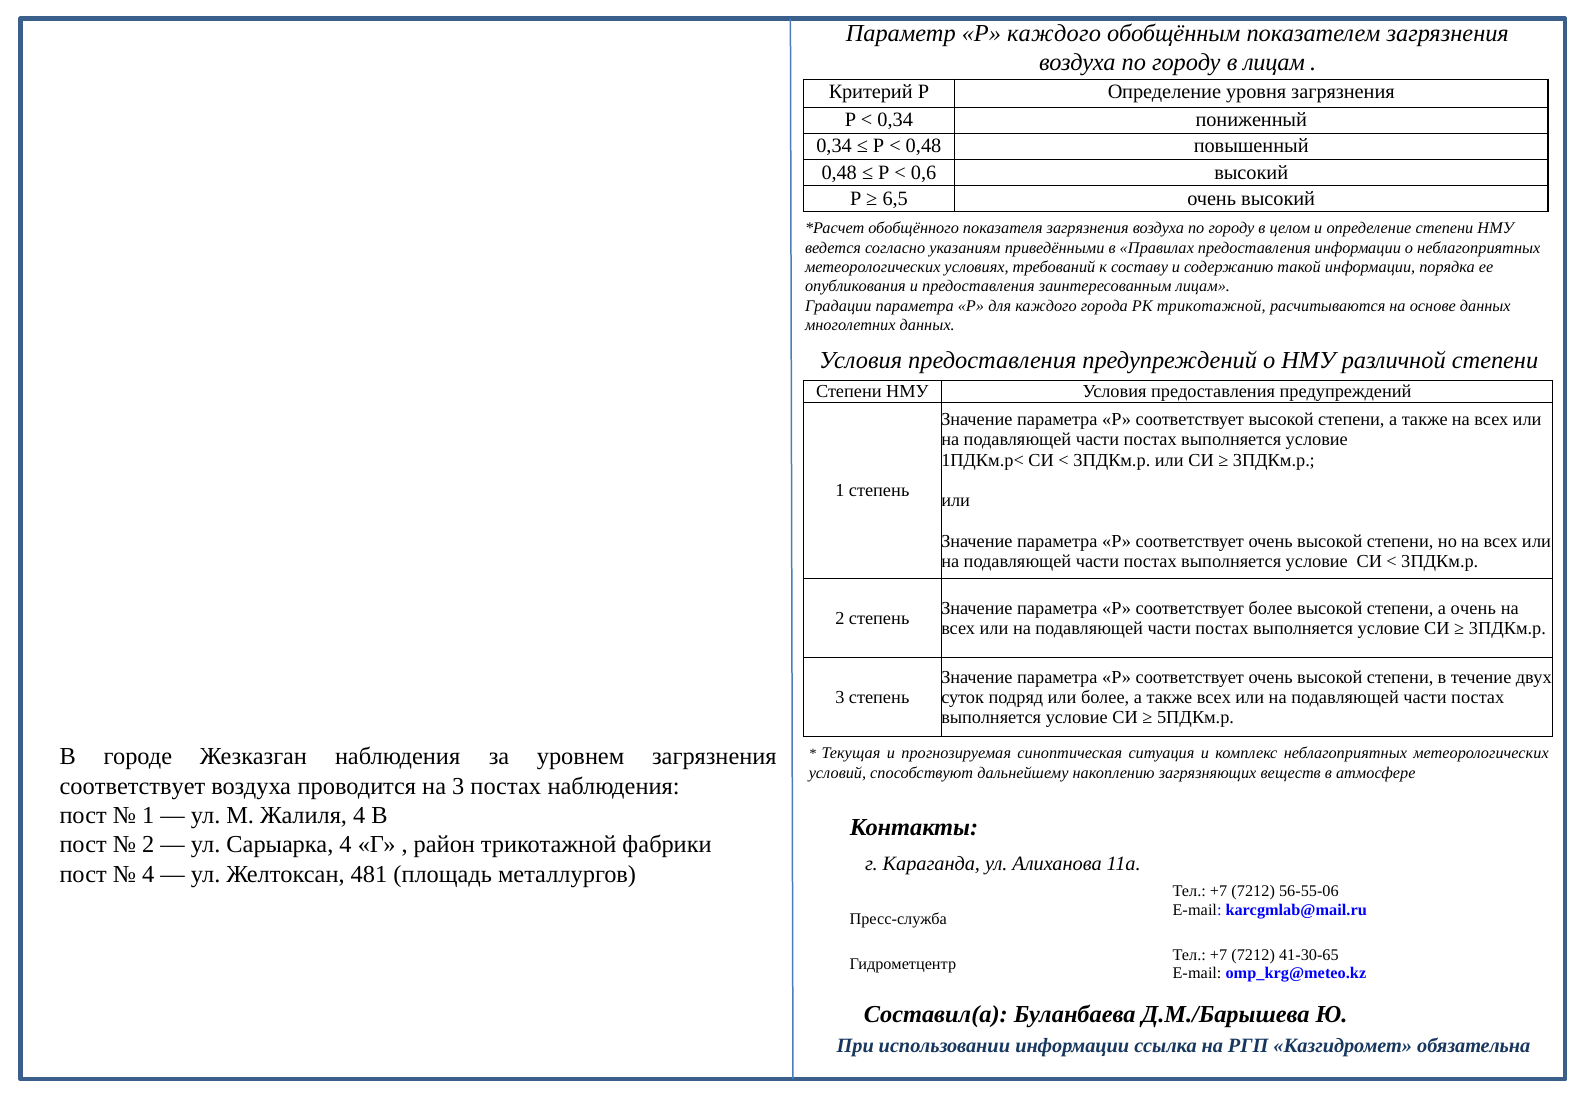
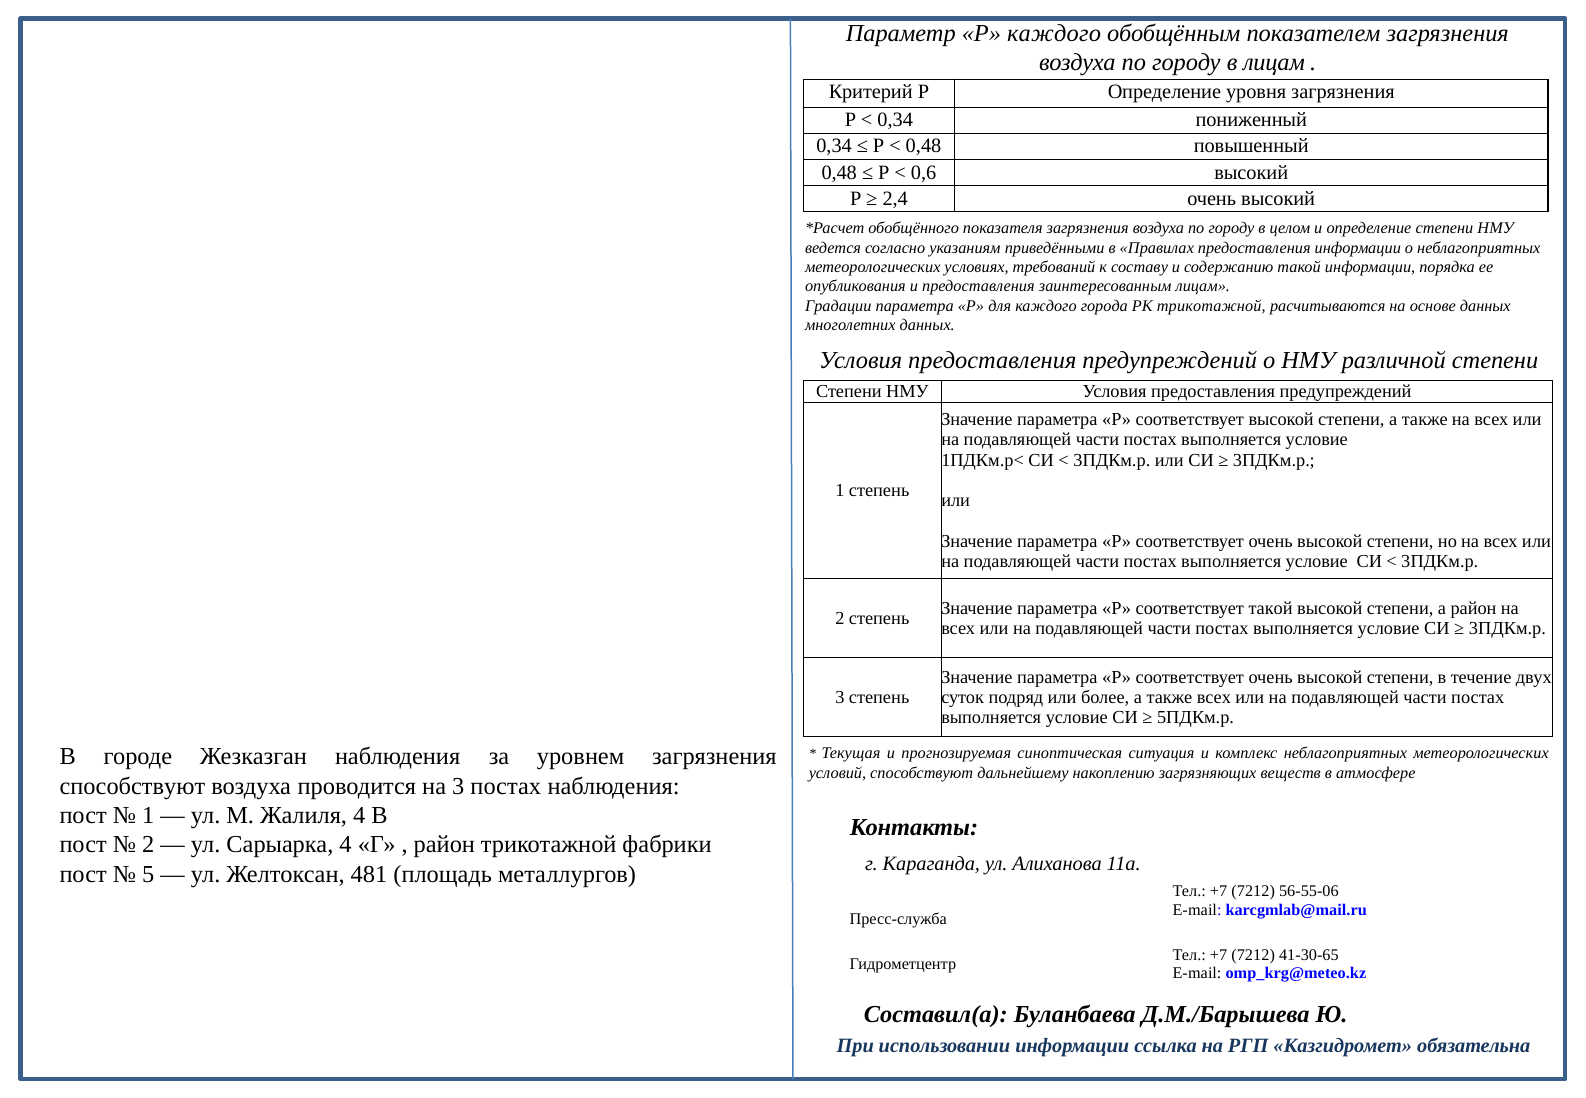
6,5: 6,5 -> 2,4
соответствует более: более -> такой
а очень: очень -> район
соответствует at (132, 786): соответствует -> способствуют
4 at (148, 874): 4 -> 5
